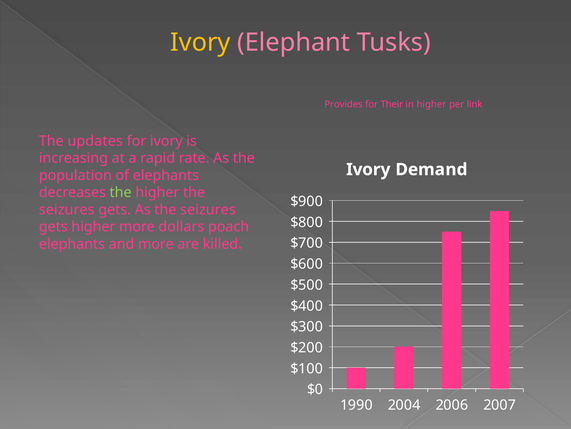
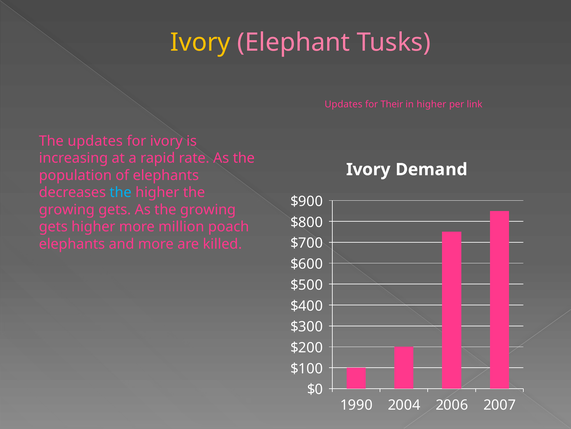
Provides at (344, 104): Provides -> Updates
the at (121, 192) colour: light green -> light blue
seizures at (67, 209): seizures -> growing
As the seizures: seizures -> growing
dollars: dollars -> million
